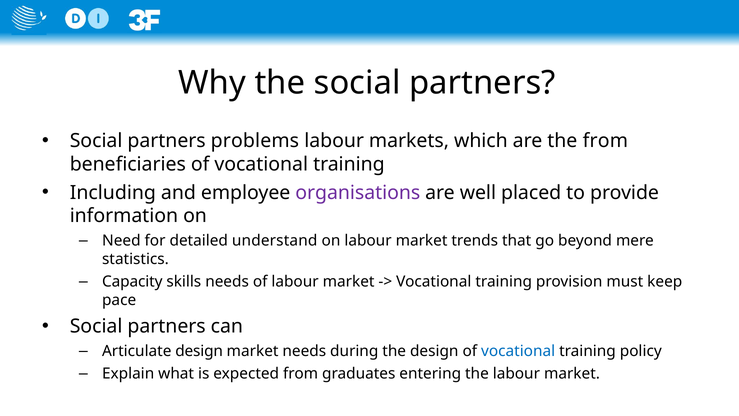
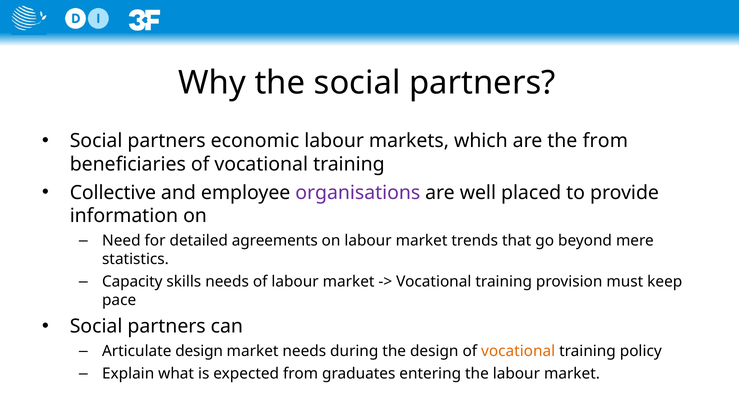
problems: problems -> economic
Including: Including -> Collective
understand: understand -> agreements
vocational at (518, 351) colour: blue -> orange
